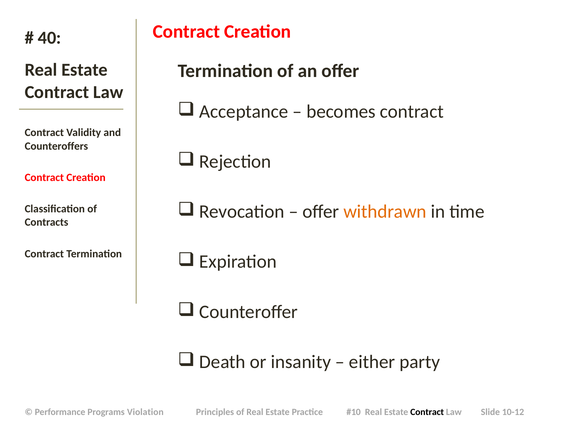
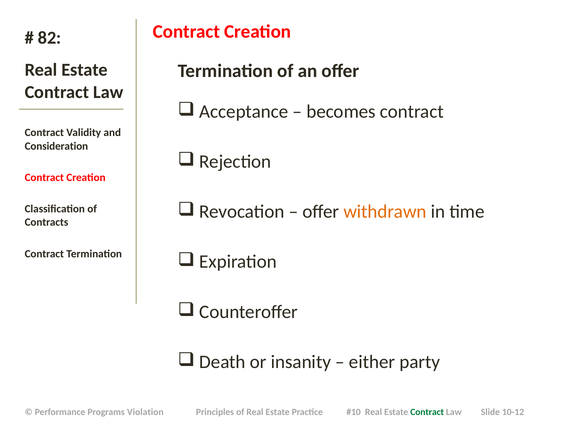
40: 40 -> 82
Counteroffers: Counteroffers -> Consideration
Contract at (427, 412) colour: black -> green
